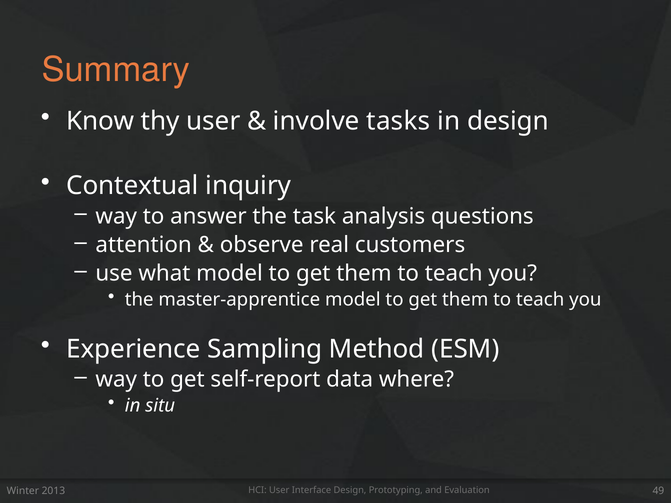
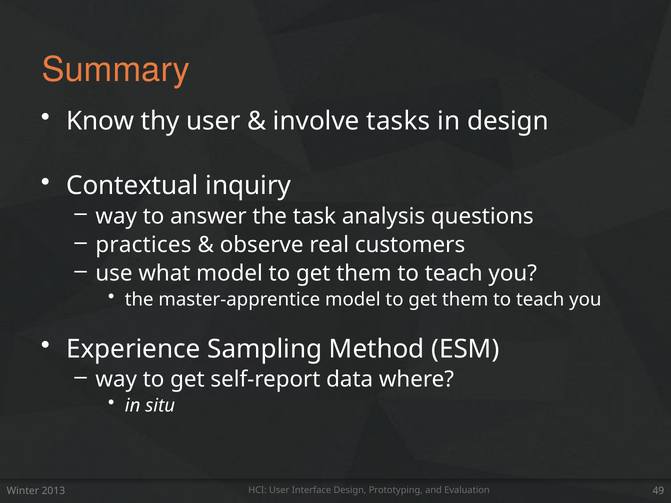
attention: attention -> practices
